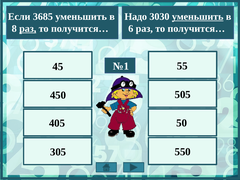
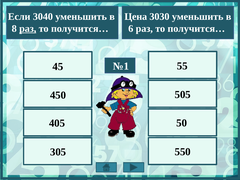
Надо: Надо -> Цена
уменьшить at (198, 17) underline: present -> none
3685: 3685 -> 3040
